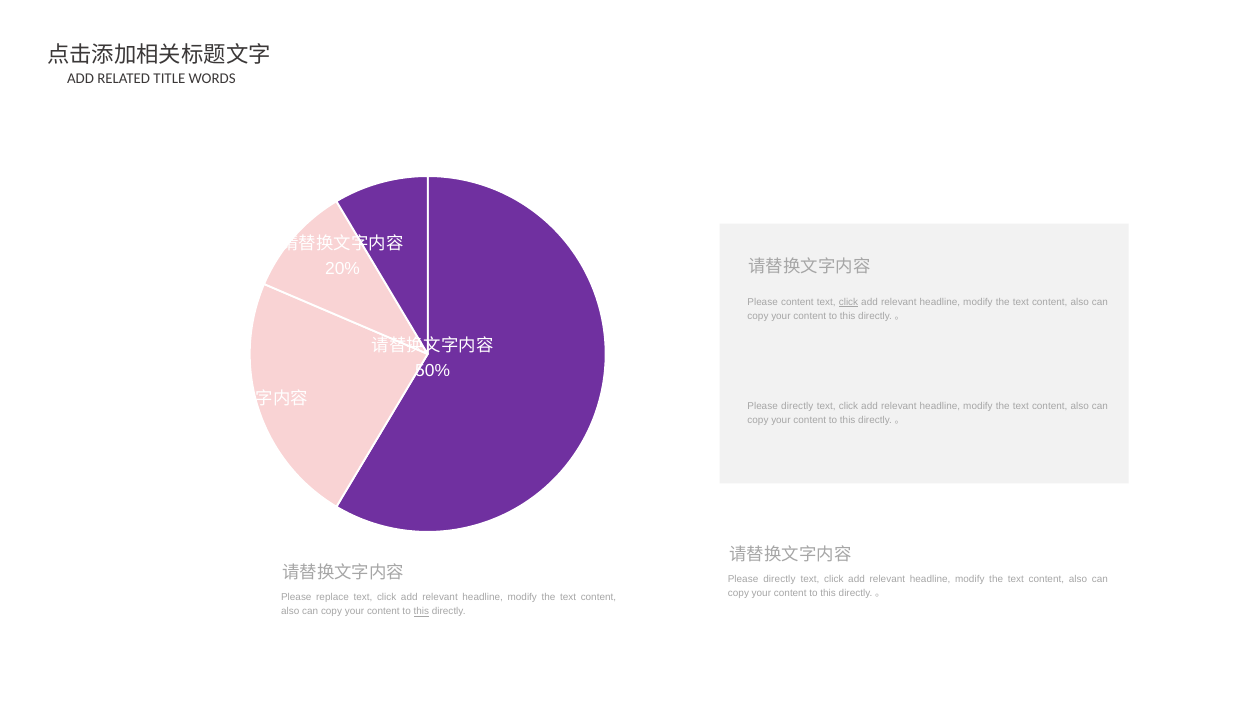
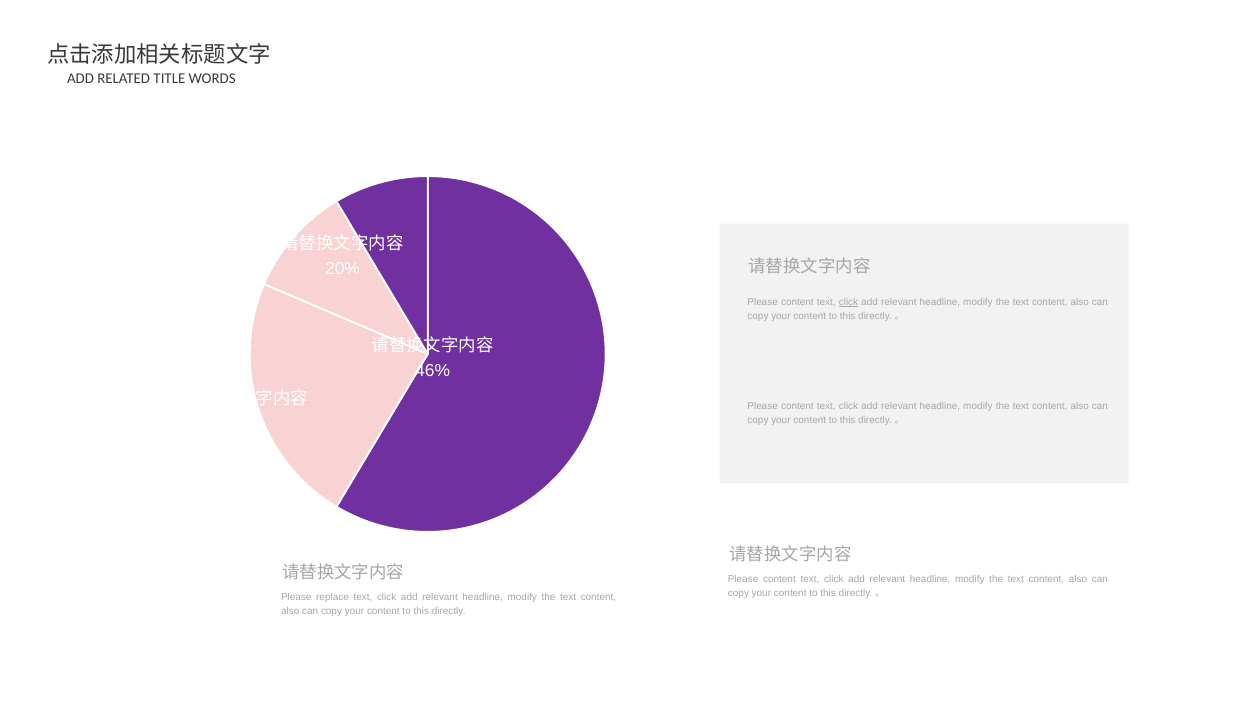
50%: 50% -> 46%
directly at (797, 406): directly -> content
directly at (779, 579): directly -> content
this at (421, 612) underline: present -> none
